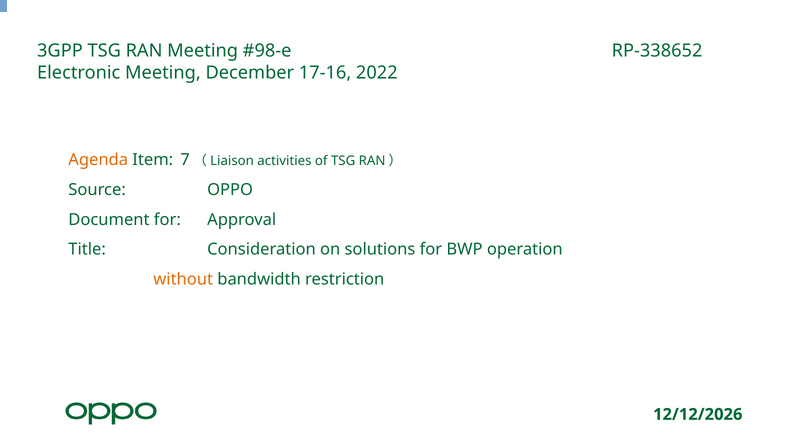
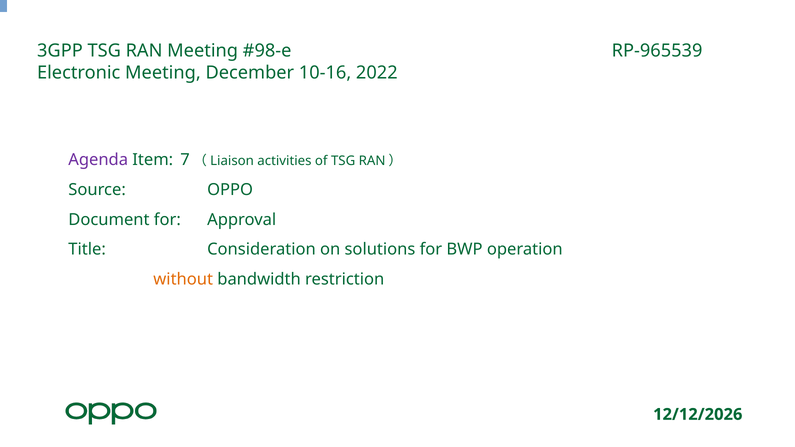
RP-338652: RP-338652 -> RP-965539
17-16: 17-16 -> 10-16
Agenda colour: orange -> purple
